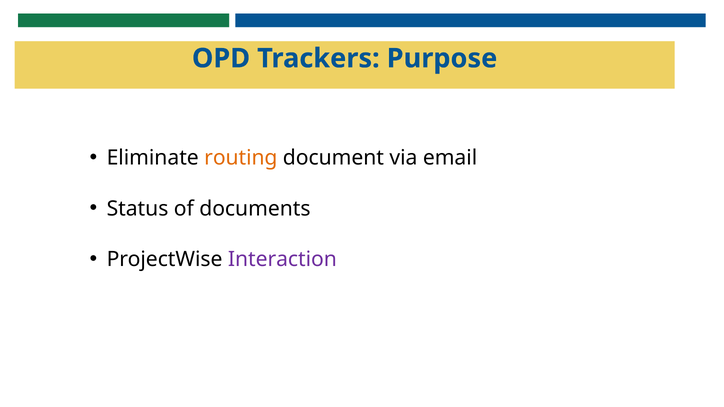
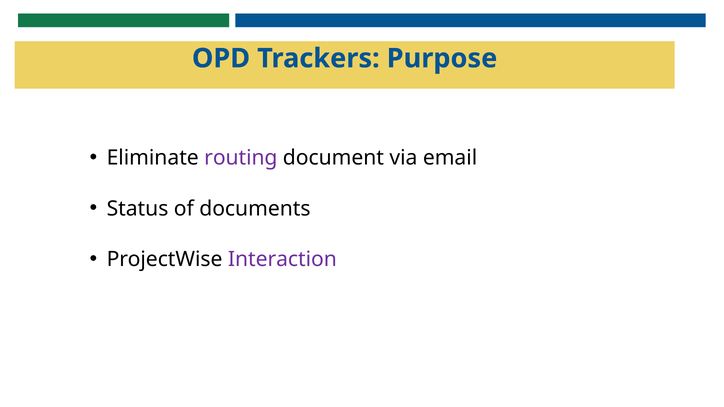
routing colour: orange -> purple
